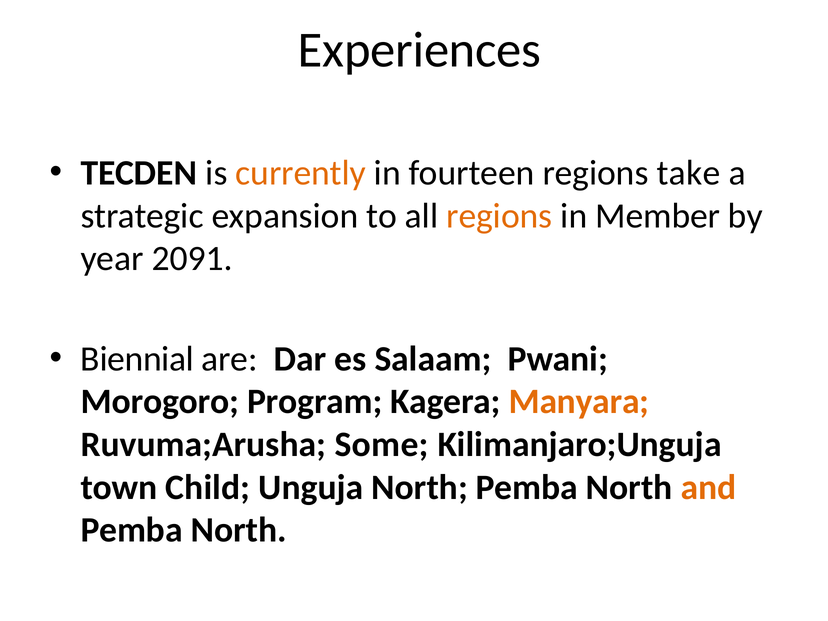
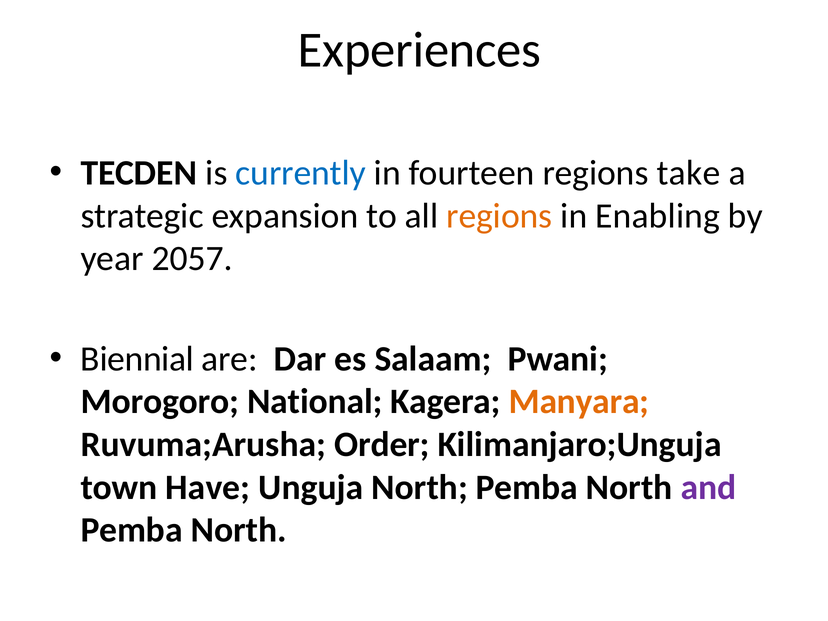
currently colour: orange -> blue
Member: Member -> Enabling
2091: 2091 -> 2057
Program: Program -> National
Some: Some -> Order
Child: Child -> Have
and colour: orange -> purple
